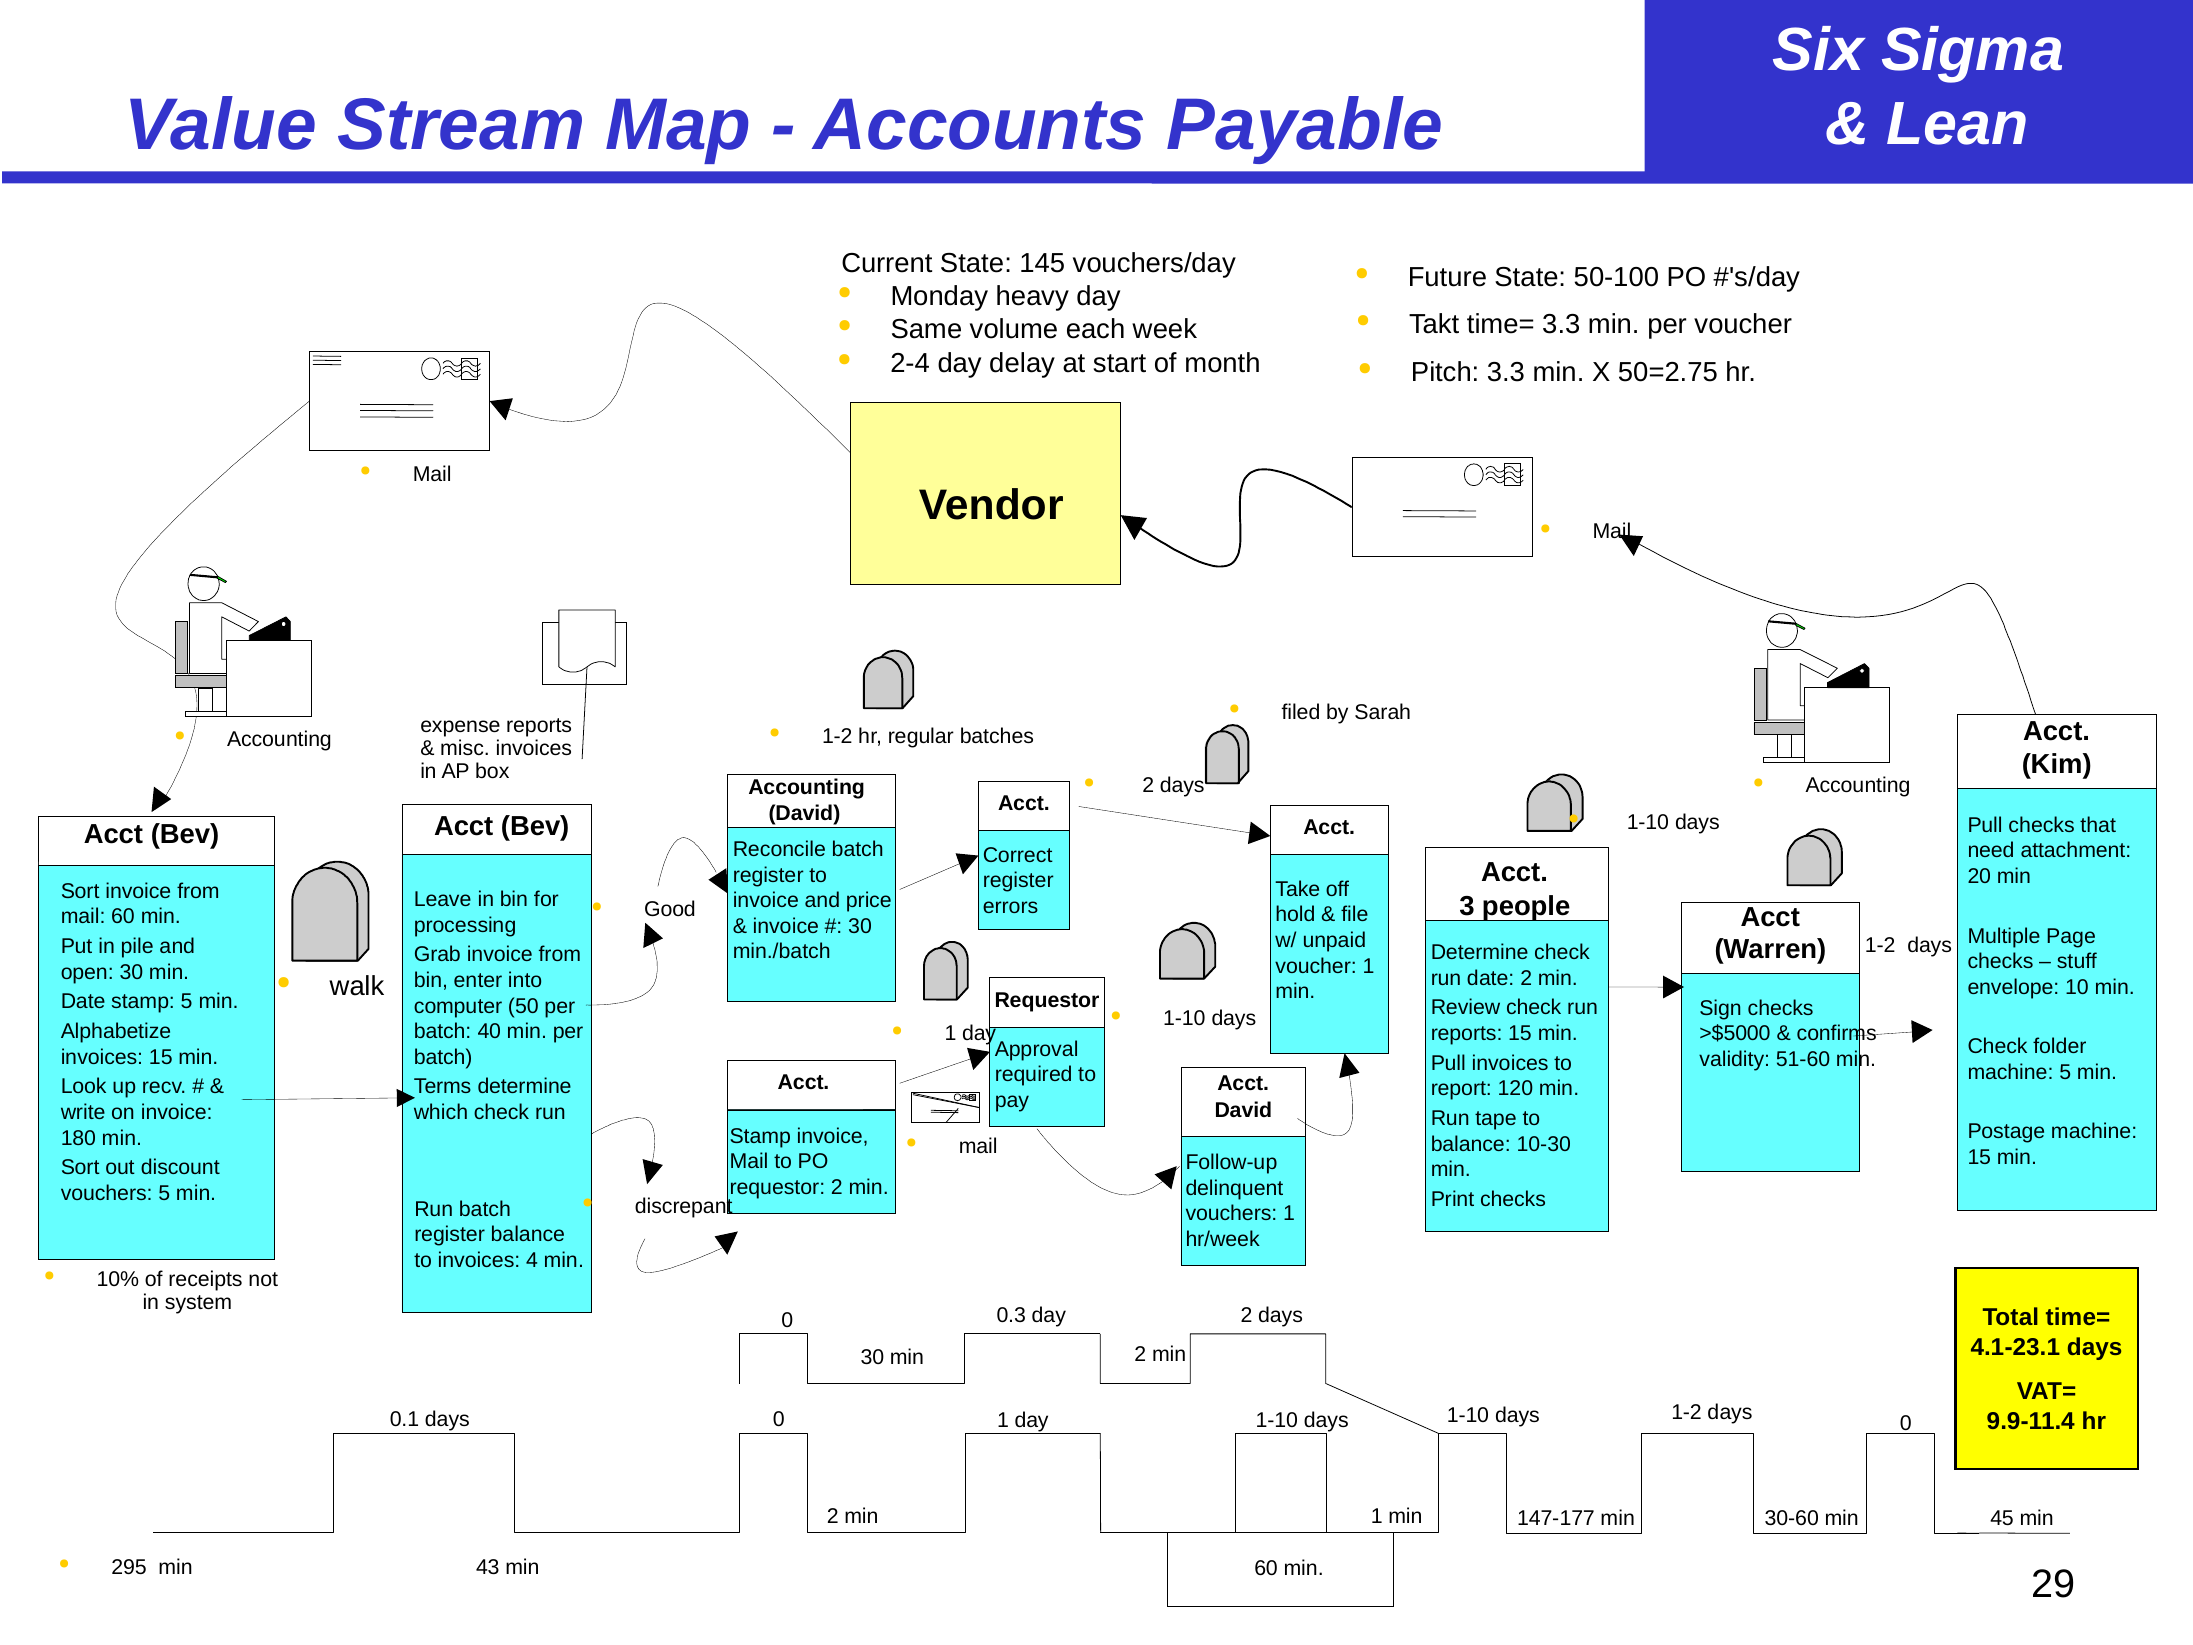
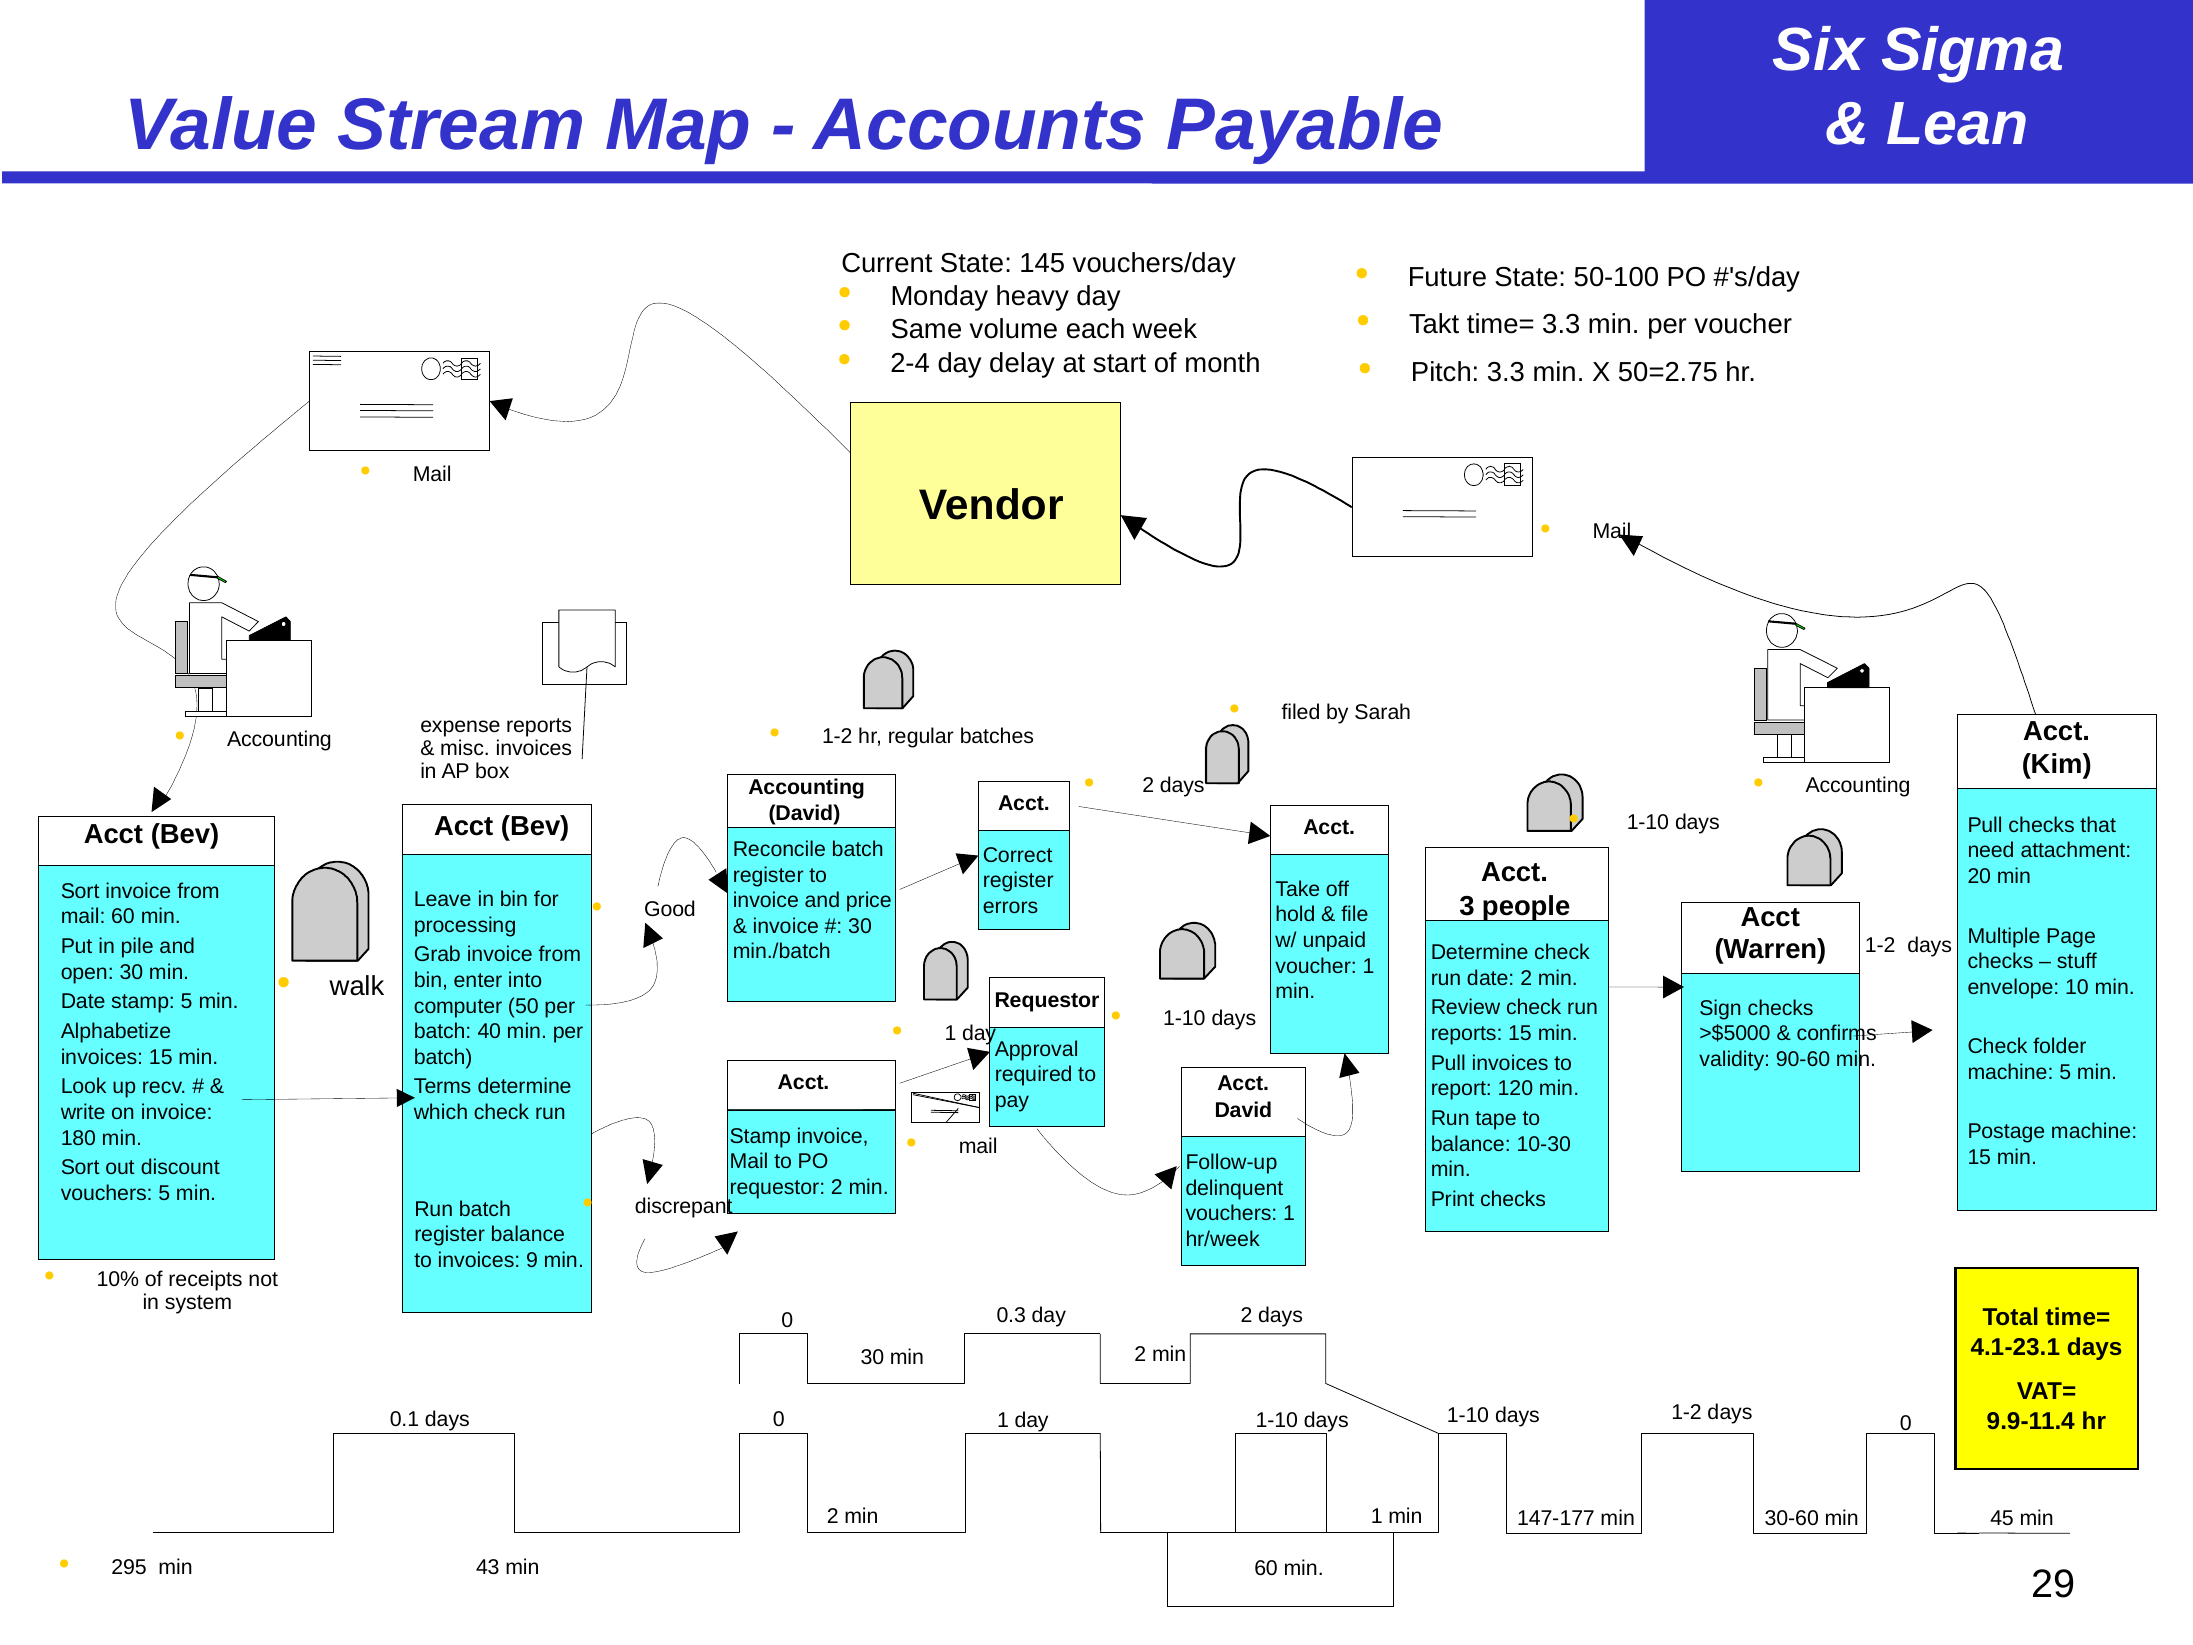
51-60: 51-60 -> 90-60
4: 4 -> 9
